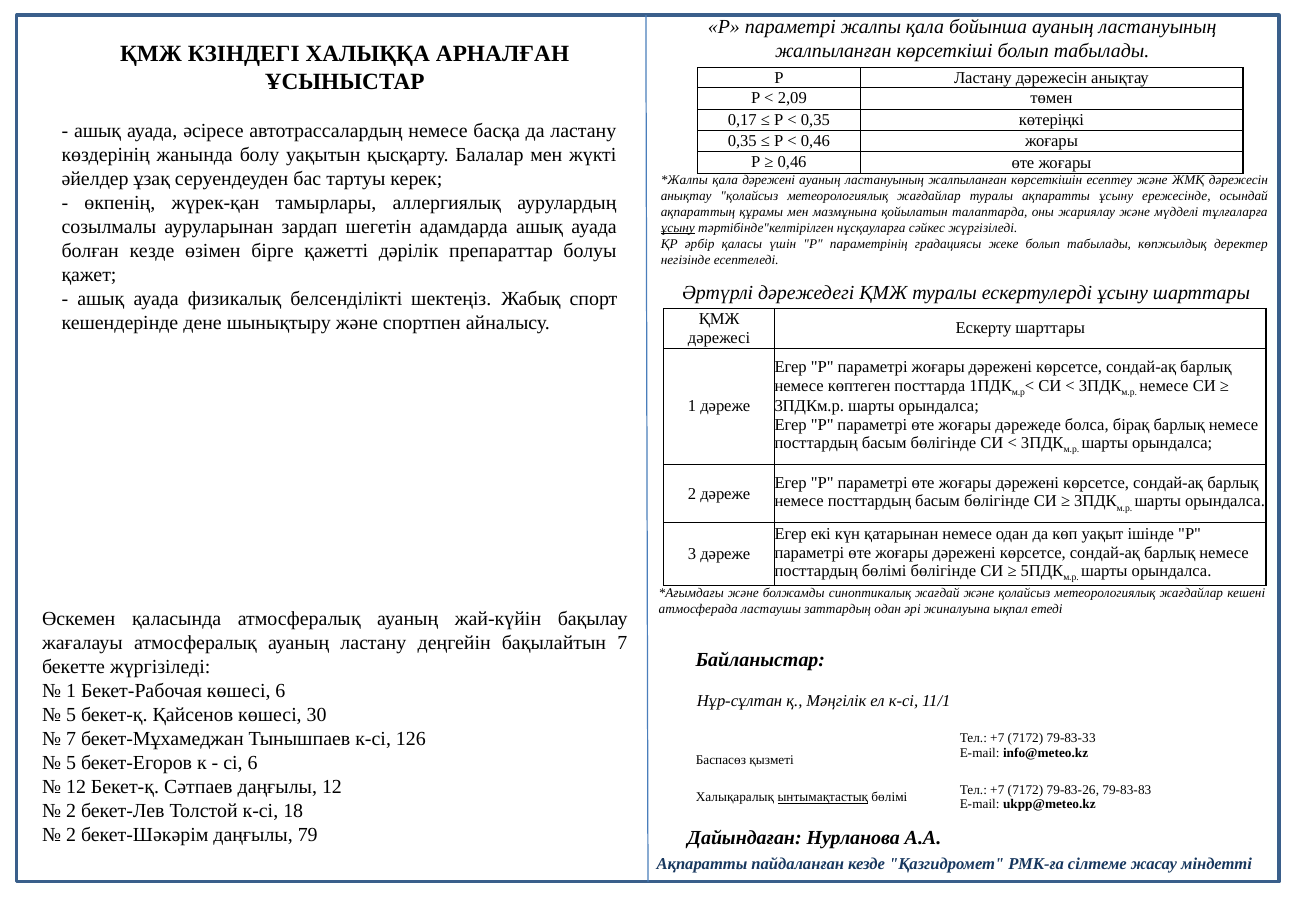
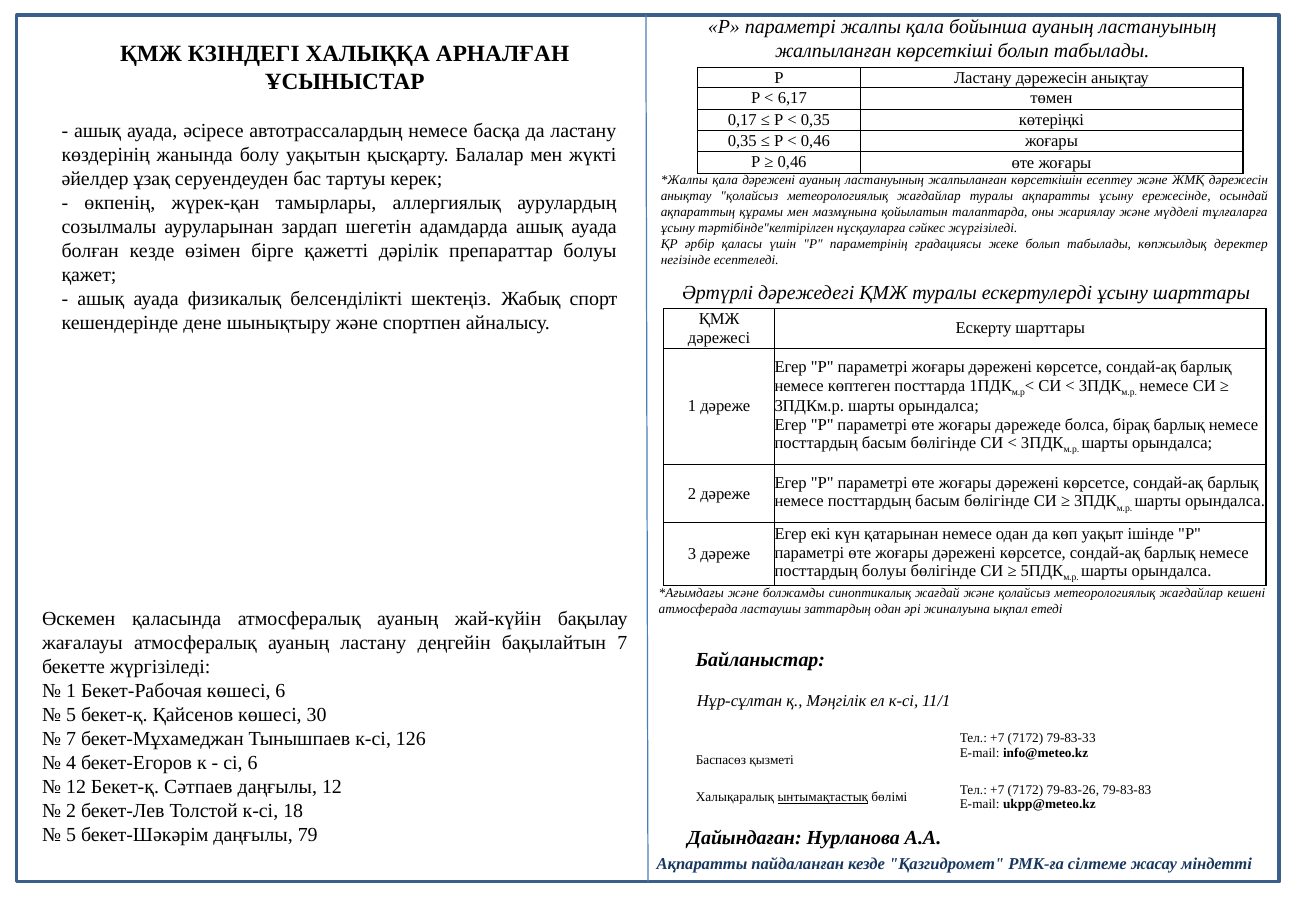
2,09: 2,09 -> 6,17
ұсыну at (678, 228) underline: present -> none
посттардың бөлімі: бөлімі -> болуы
5 at (71, 763): 5 -> 4
2 at (71, 835): 2 -> 5
